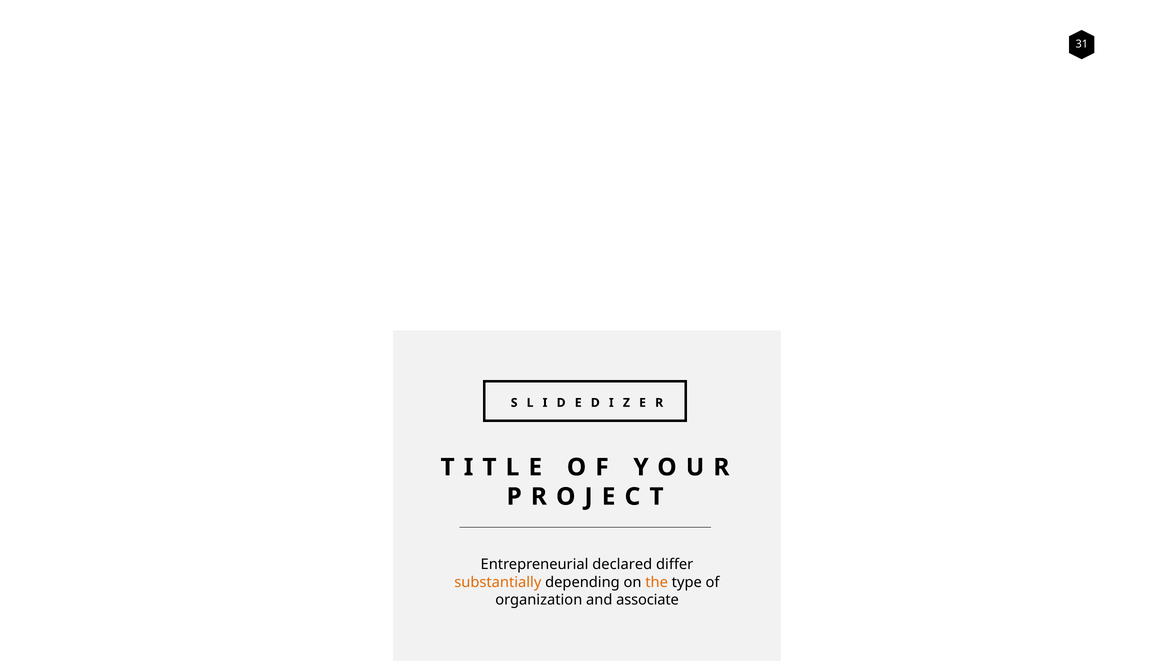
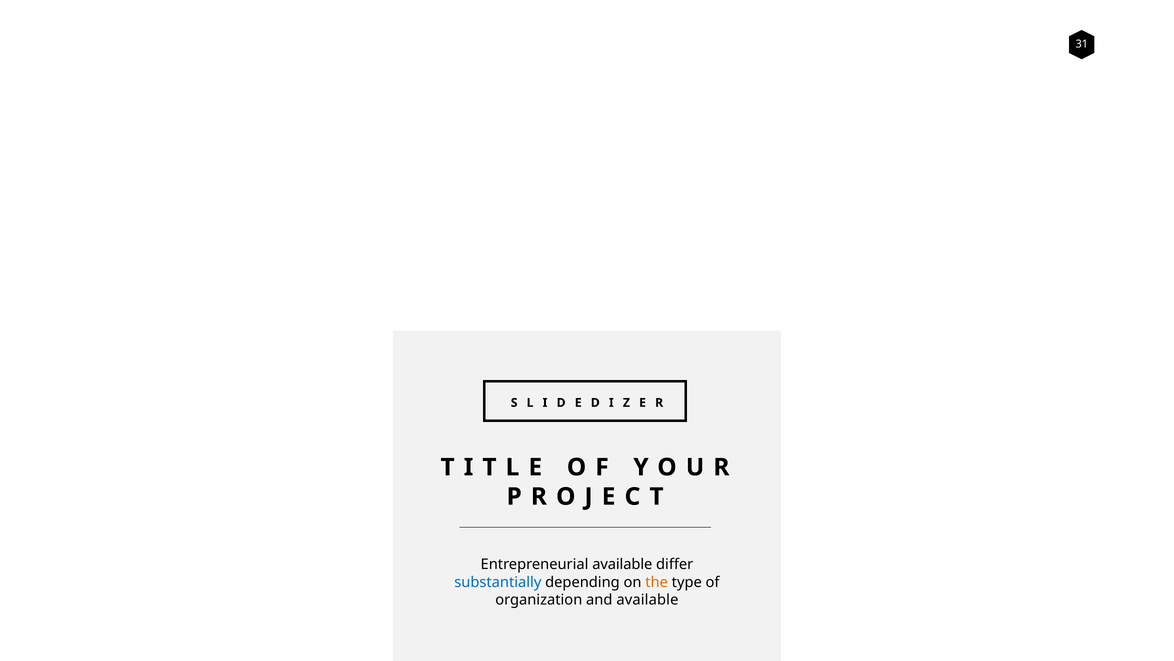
Entrepreneurial declared: declared -> available
substantially colour: orange -> blue
and associate: associate -> available
